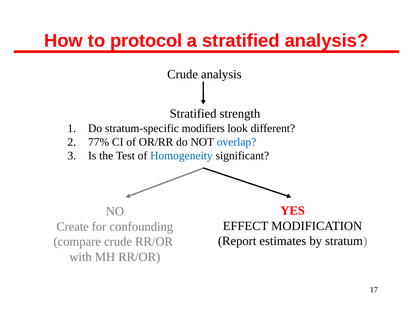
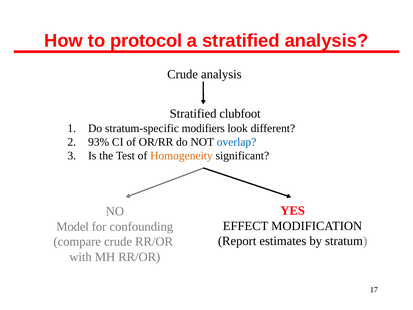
strength: strength -> clubfoot
77%: 77% -> 93%
Homogeneity colour: blue -> orange
Create: Create -> Model
